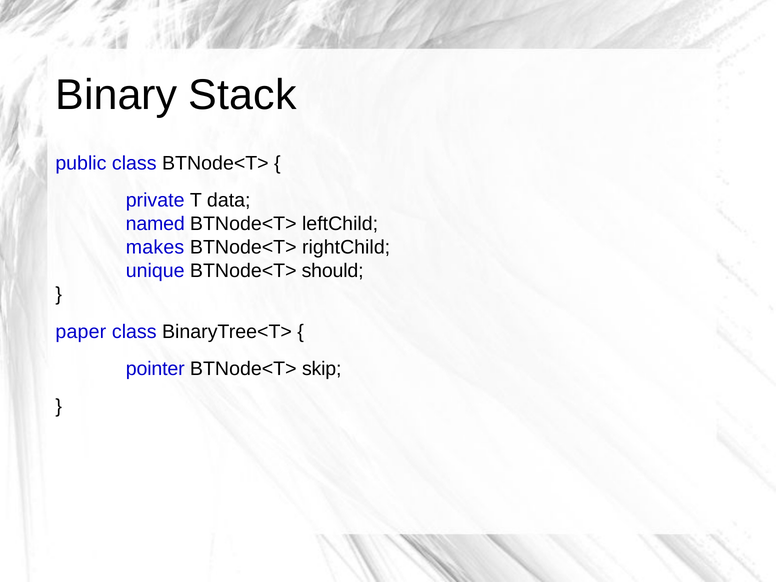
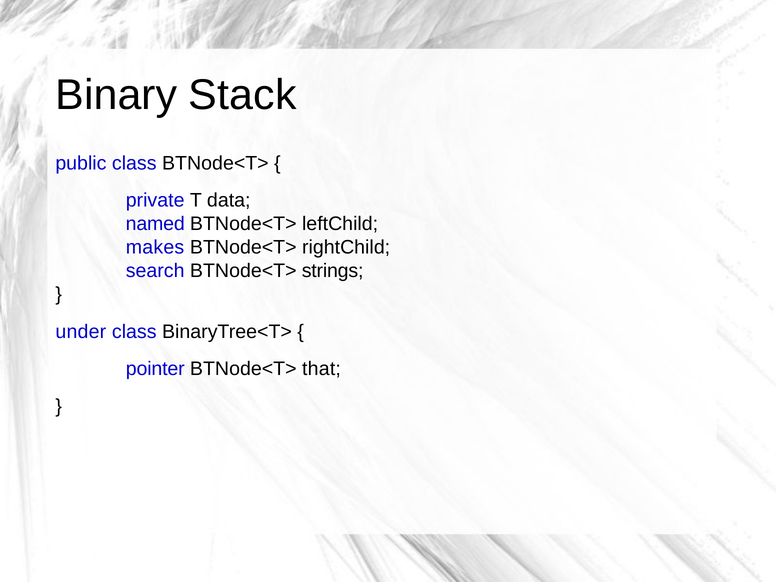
unique: unique -> search
should: should -> strings
paper: paper -> under
skip: skip -> that
